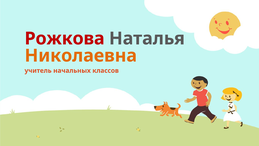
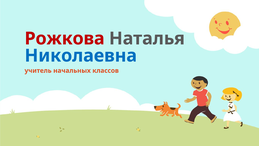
Николаевна colour: orange -> blue
